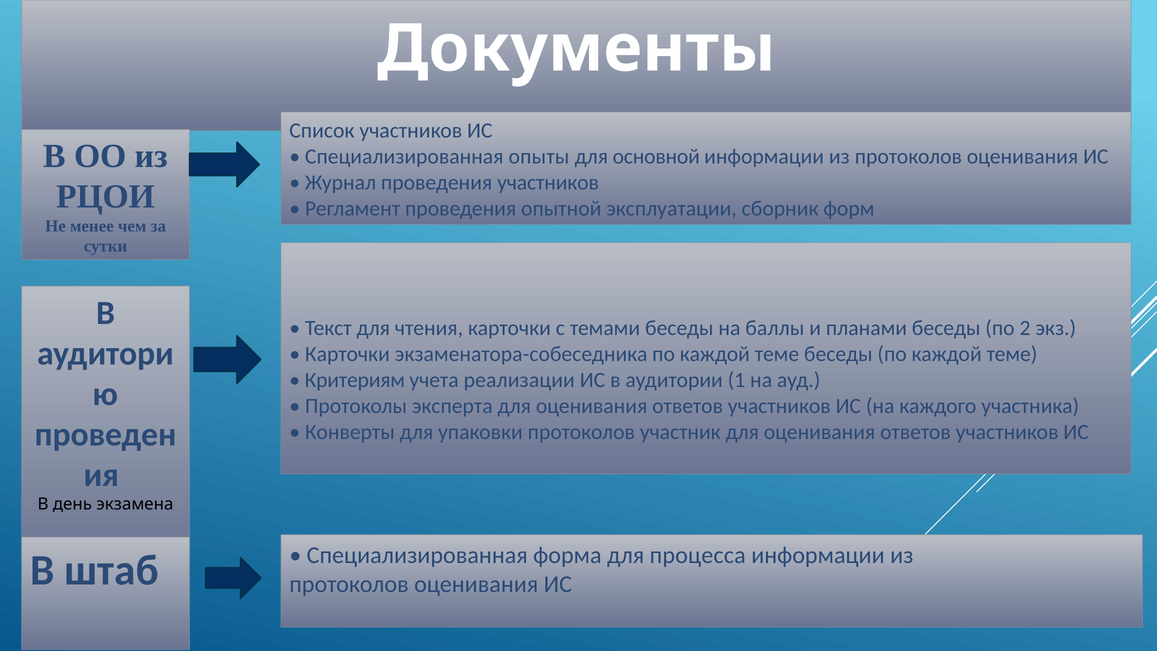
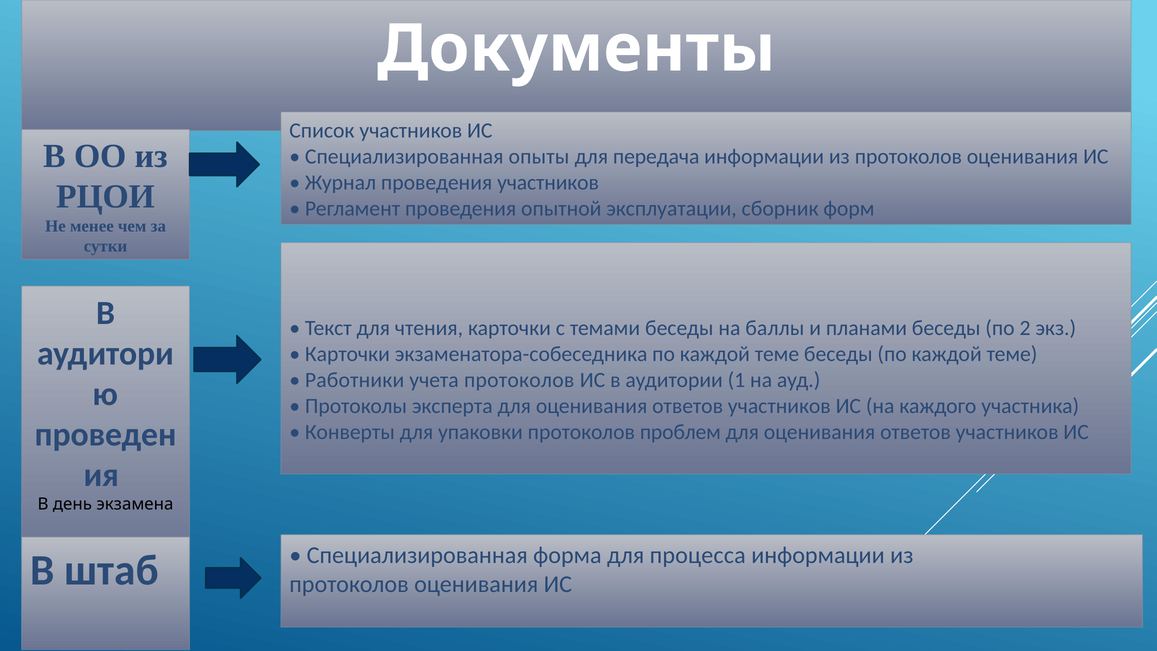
основной: основной -> передача
Критериям: Критериям -> Работники
учета реализации: реализации -> протоколов
участник: участник -> проблем
